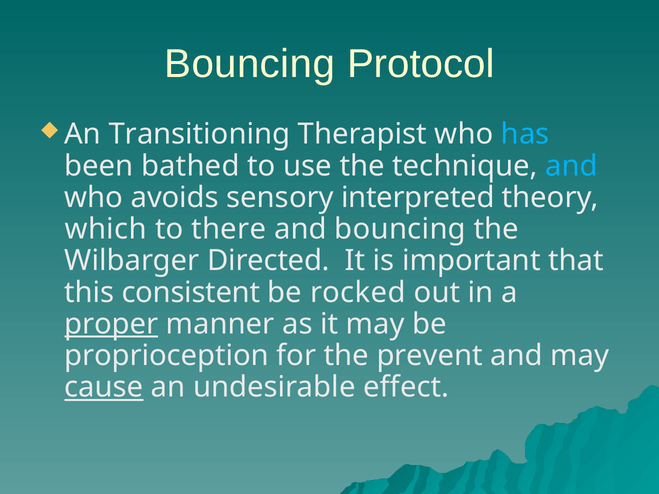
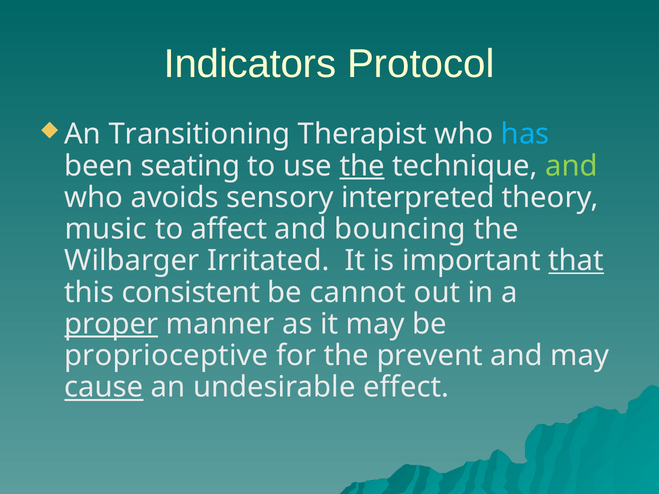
Bouncing at (250, 64): Bouncing -> Indicators
bathed: bathed -> seating
the at (362, 166) underline: none -> present
and at (572, 166) colour: light blue -> light green
which: which -> music
there: there -> affect
Directed: Directed -> Irritated
that underline: none -> present
rocked: rocked -> cannot
proprioception: proprioception -> proprioceptive
